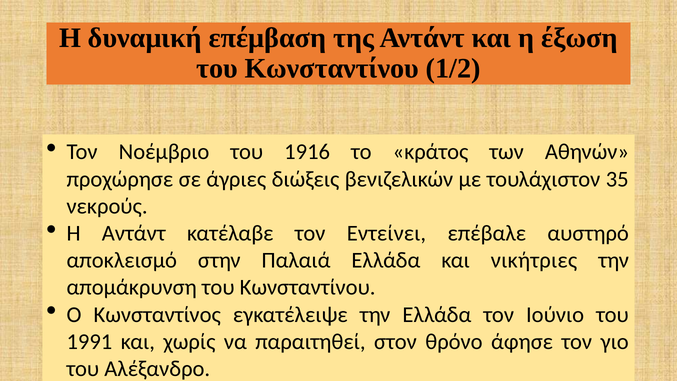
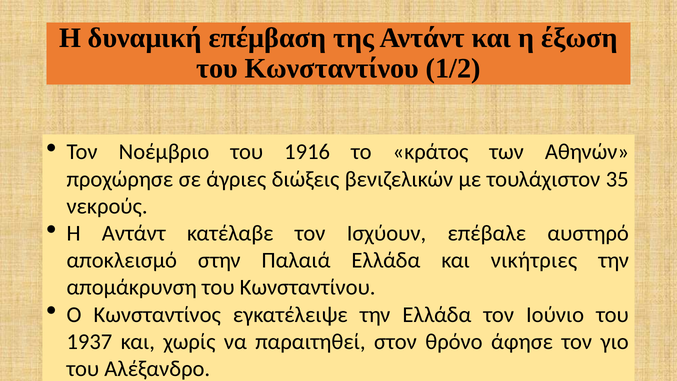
Εντείνει: Εντείνει -> Ισχύουν
1991: 1991 -> 1937
